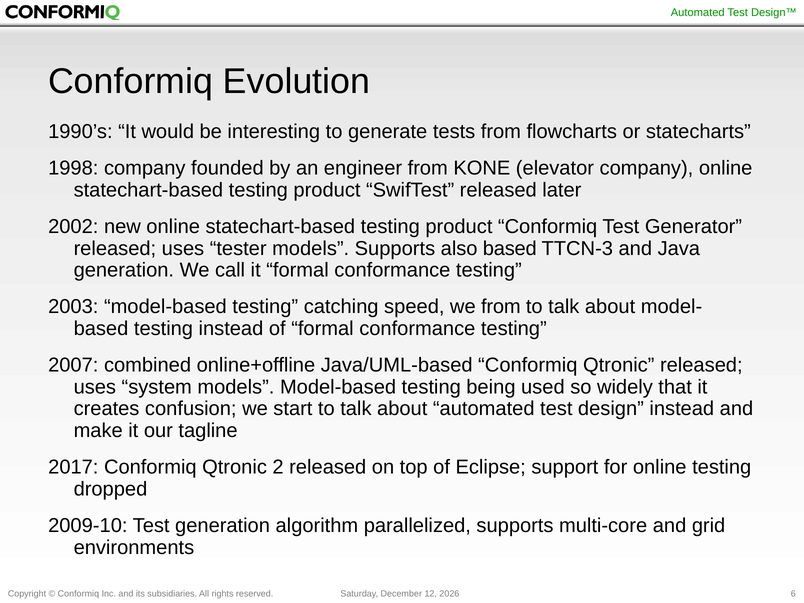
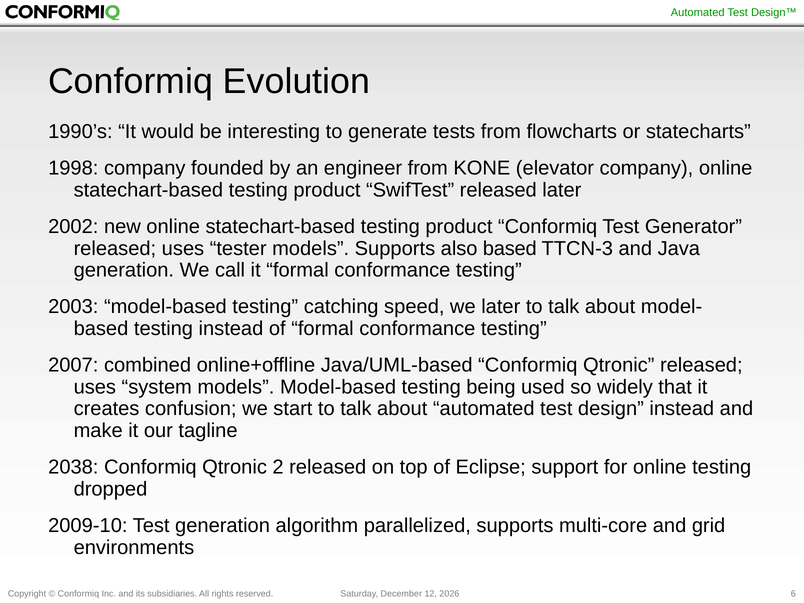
we from: from -> later
2017: 2017 -> 2038
